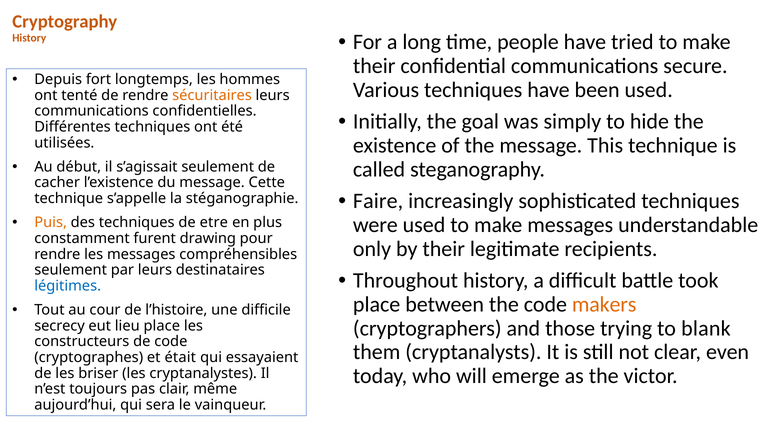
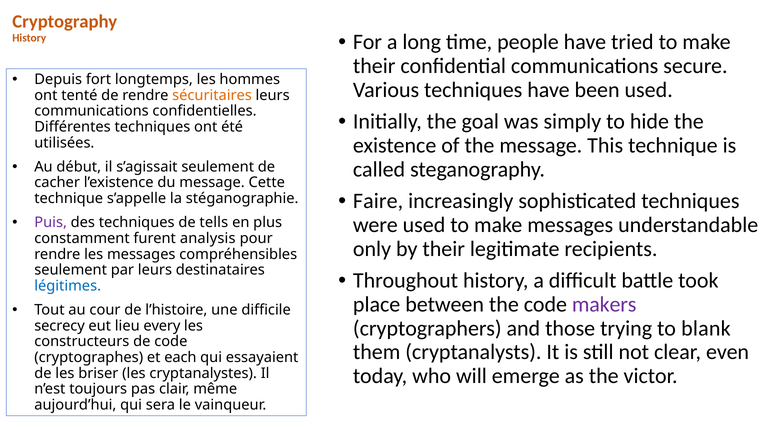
Puis colour: orange -> purple
etre: etre -> tells
drawing: drawing -> analysis
makers colour: orange -> purple
lieu place: place -> every
était: était -> each
